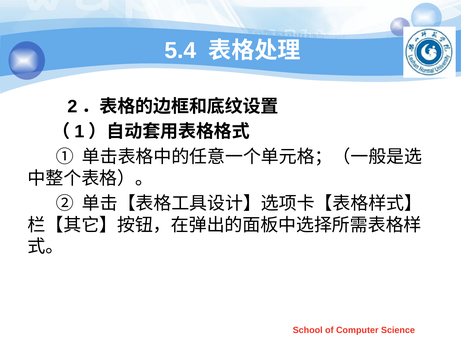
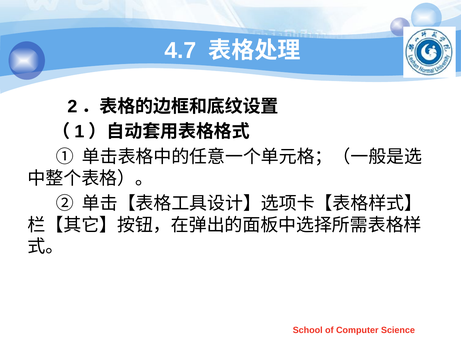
5.4: 5.4 -> 4.7
